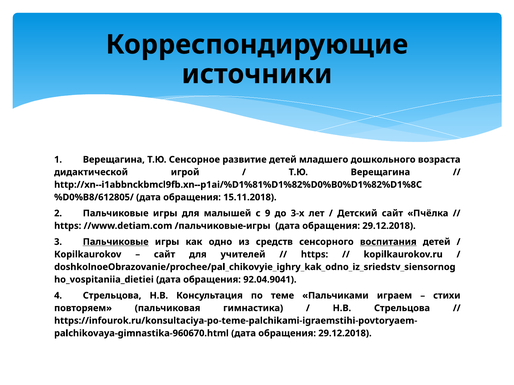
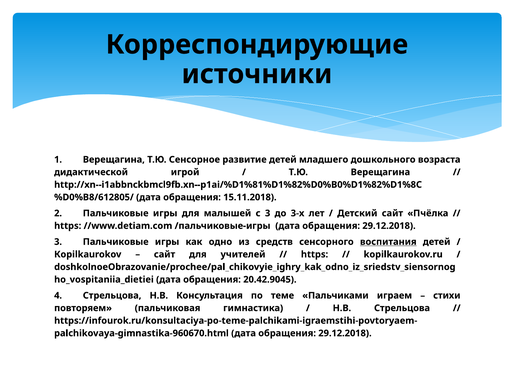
с 9: 9 -> 3
Пальчиковые at (116, 242) underline: present -> none
92.04.9041: 92.04.9041 -> 20.42.9045
